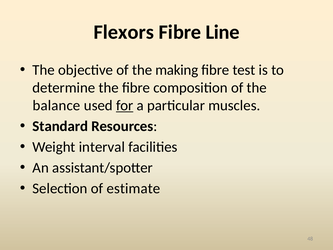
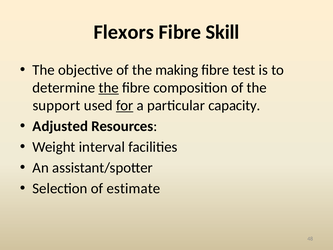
Line: Line -> Skill
the at (109, 88) underline: none -> present
balance: balance -> support
muscles: muscles -> capacity
Standard: Standard -> Adjusted
